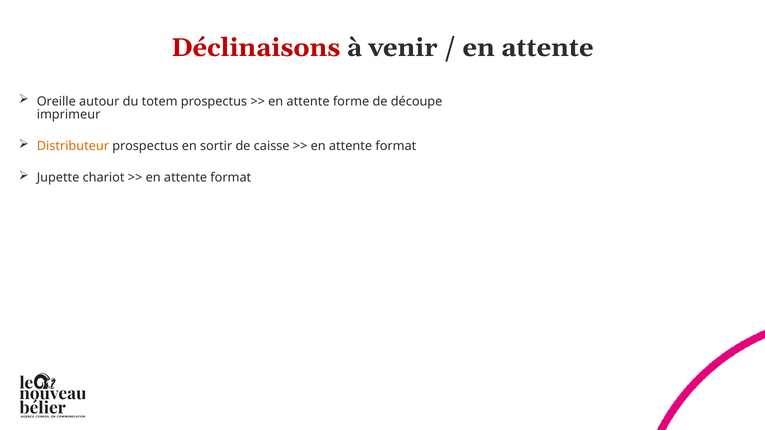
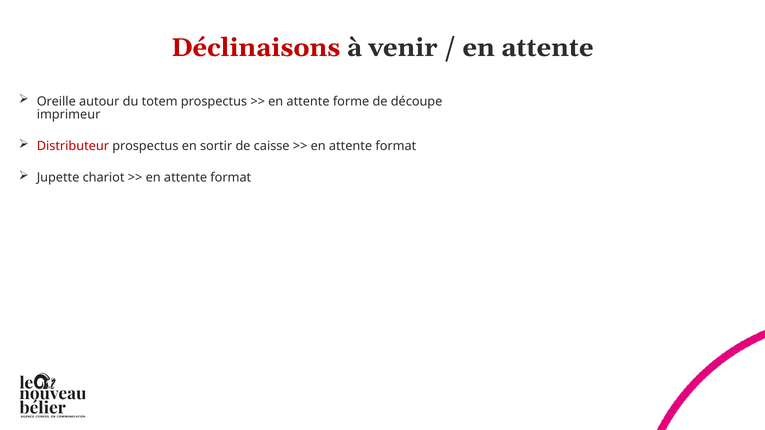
Distributeur colour: orange -> red
